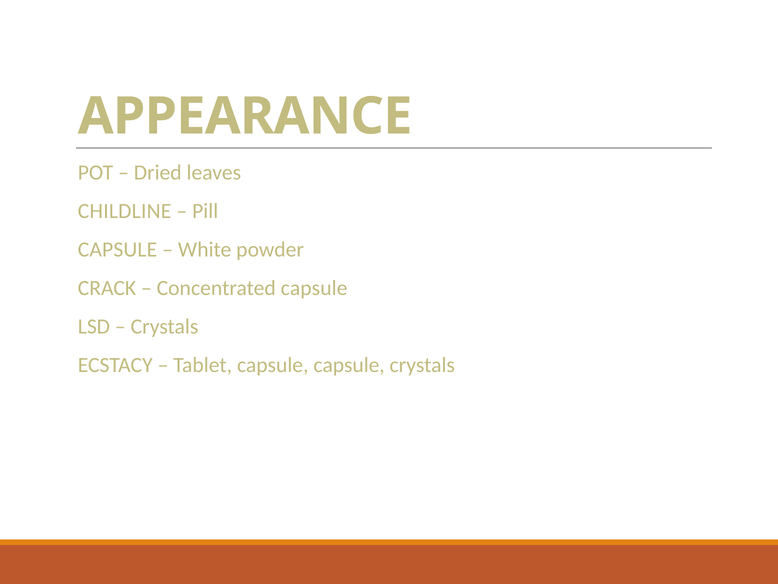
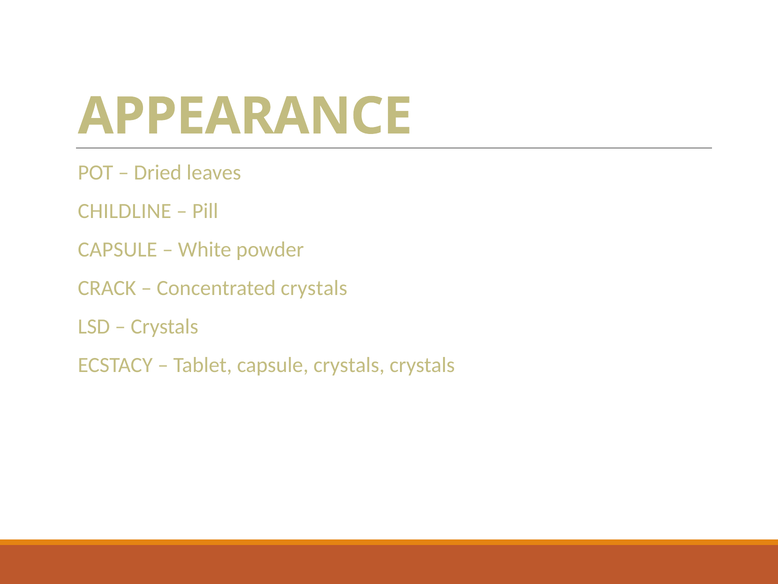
Concentrated capsule: capsule -> crystals
capsule capsule: capsule -> crystals
